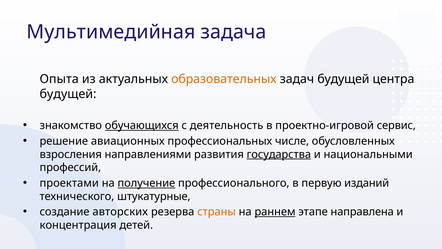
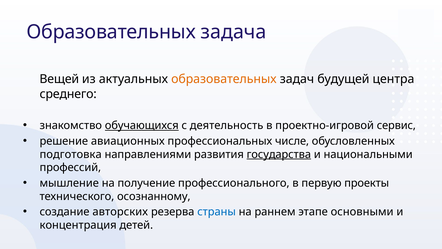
Мультимедийная at (111, 32): Мультимедийная -> Образовательных
Опыта: Опыта -> Вещей
будущей at (68, 94): будущей -> среднего
взросления: взросления -> подготовка
проектами: проектами -> мышление
получение underline: present -> none
изданий: изданий -> проекты
штукатурные: штукатурные -> осознанному
страны colour: orange -> blue
раннем underline: present -> none
направлена: направлена -> основными
